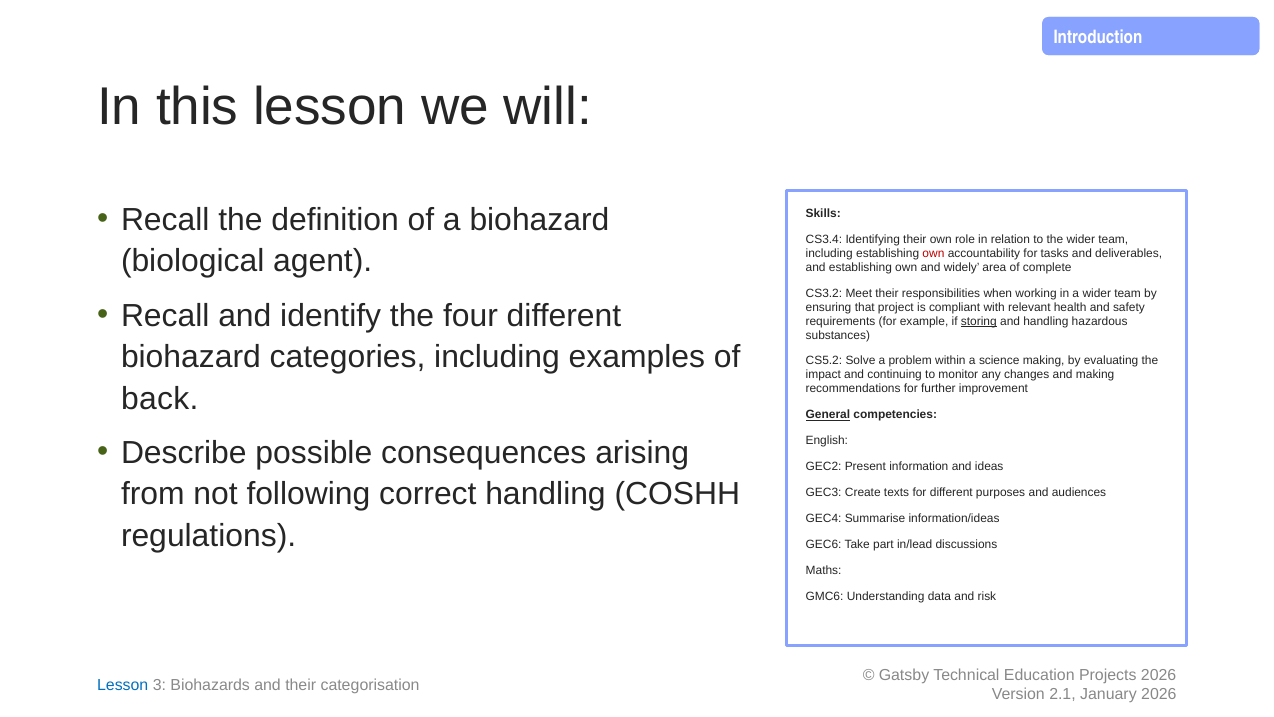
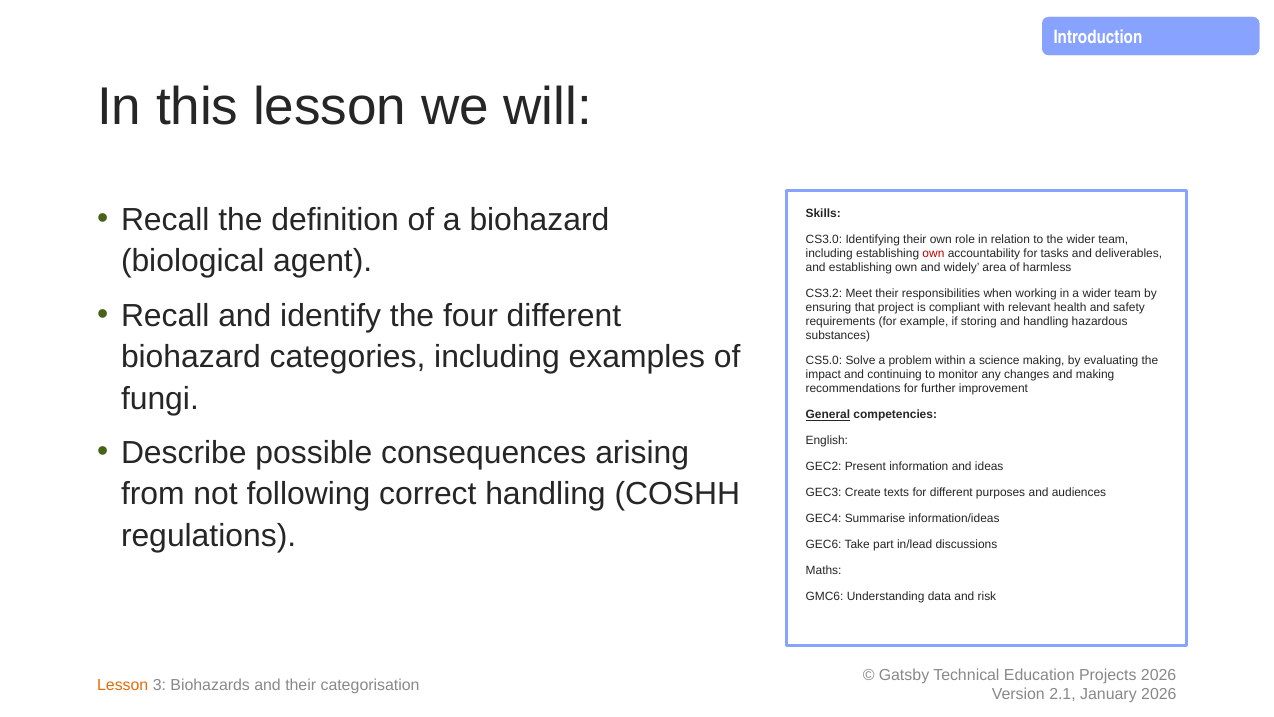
CS3.4: CS3.4 -> CS3.0
complete: complete -> harmless
storing underline: present -> none
CS5.2: CS5.2 -> CS5.0
back: back -> fungi
Lesson at (123, 685) colour: blue -> orange
